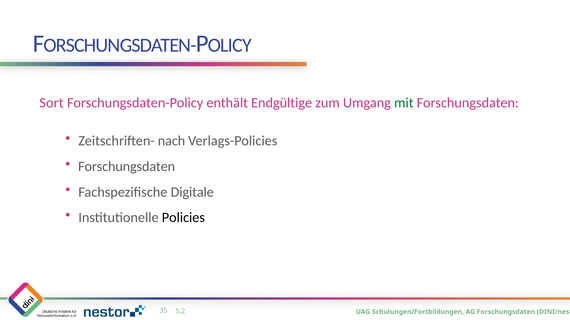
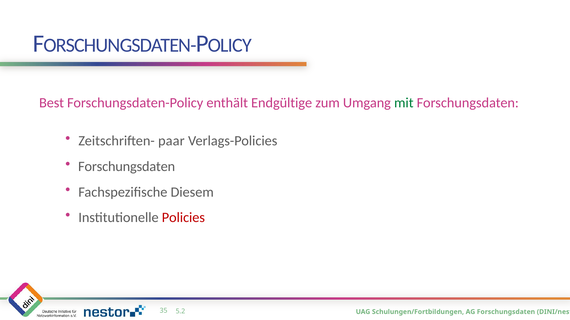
Sort: Sort -> Best
nach: nach -> paar
Digitale: Digitale -> Diesem
Policies colour: black -> red
